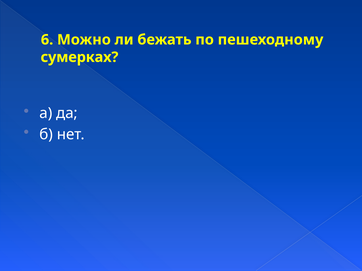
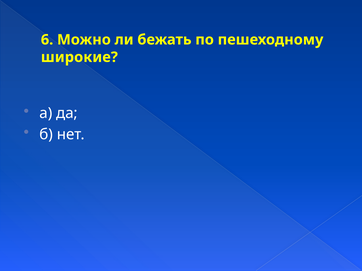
сумерках: сумерках -> широкие
